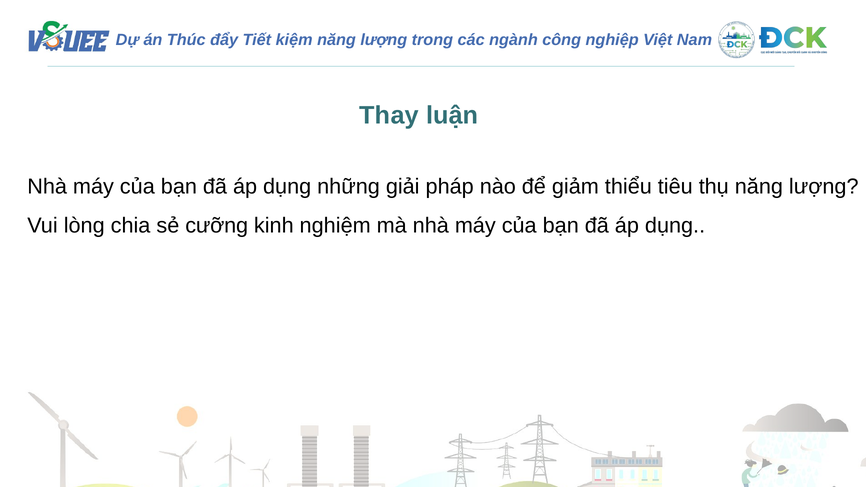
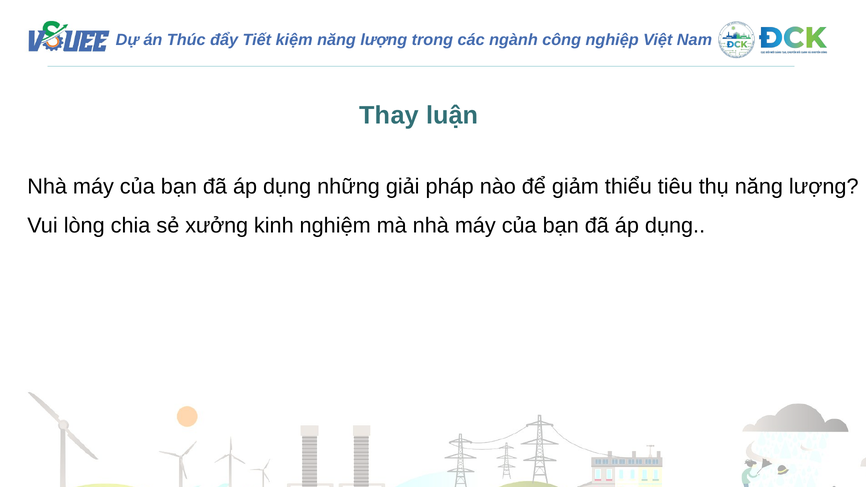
cưỡng: cưỡng -> xưởng
